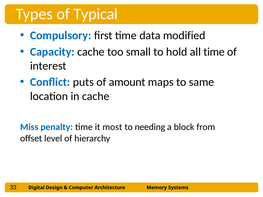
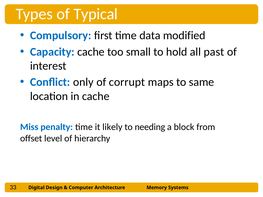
all time: time -> past
puts: puts -> only
amount: amount -> corrupt
most: most -> likely
